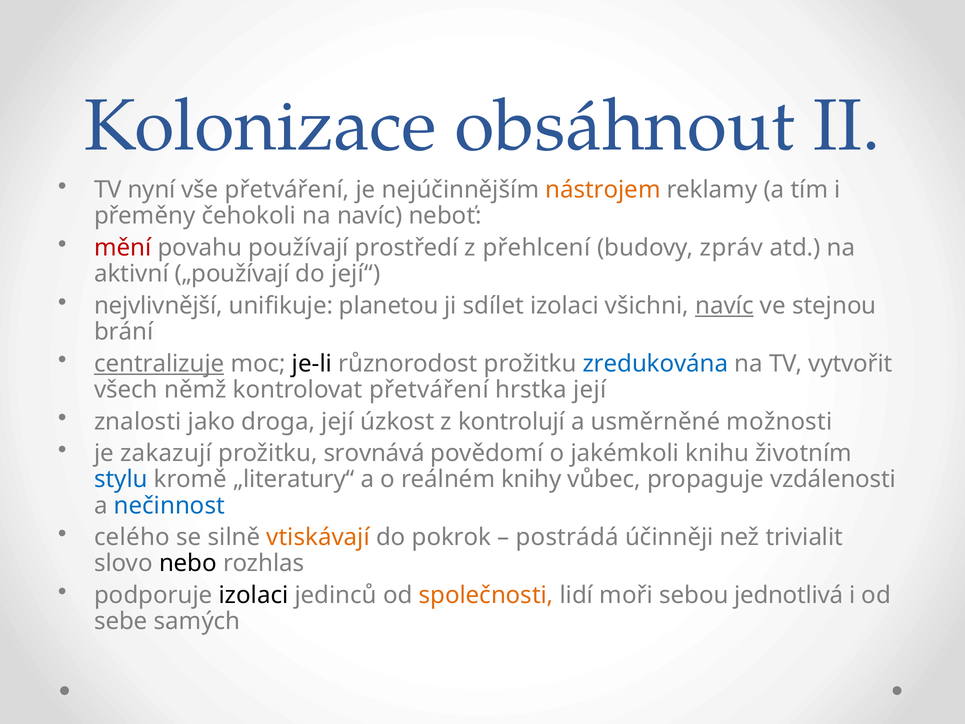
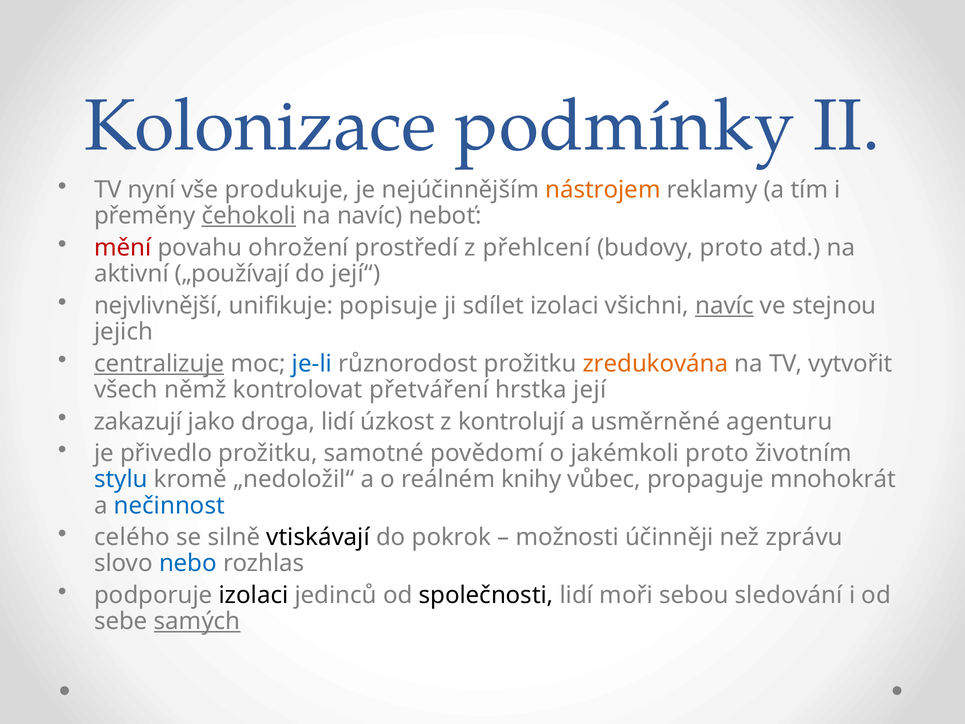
obsáhnout: obsáhnout -> podmínky
vše přetváření: přetváření -> produkuje
čehokoli underline: none -> present
používají: používají -> ohrožení
budovy zpráv: zpráv -> proto
planetou: planetou -> popisuje
brání: brání -> jejich
je-li colour: black -> blue
zredukována colour: blue -> orange
znalosti: znalosti -> zakazují
droga její: její -> lidí
možnosti: možnosti -> agenturu
zakazují: zakazují -> přivedlo
srovnává: srovnává -> samotné
jakémkoli knihu: knihu -> proto
„literatury“: „literatury“ -> „nedoložil“
vzdálenosti: vzdálenosti -> mnohokrát
vtiskávají colour: orange -> black
postrádá: postrádá -> možnosti
trivialit: trivialit -> zprávu
nebo colour: black -> blue
společnosti colour: orange -> black
jednotlivá: jednotlivá -> sledování
samých underline: none -> present
